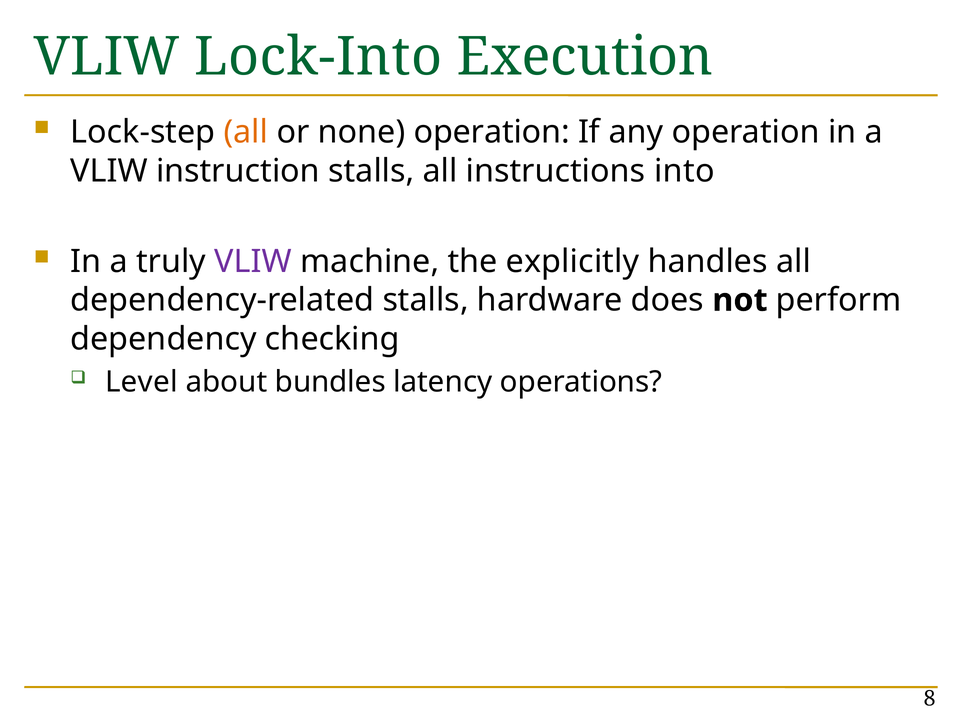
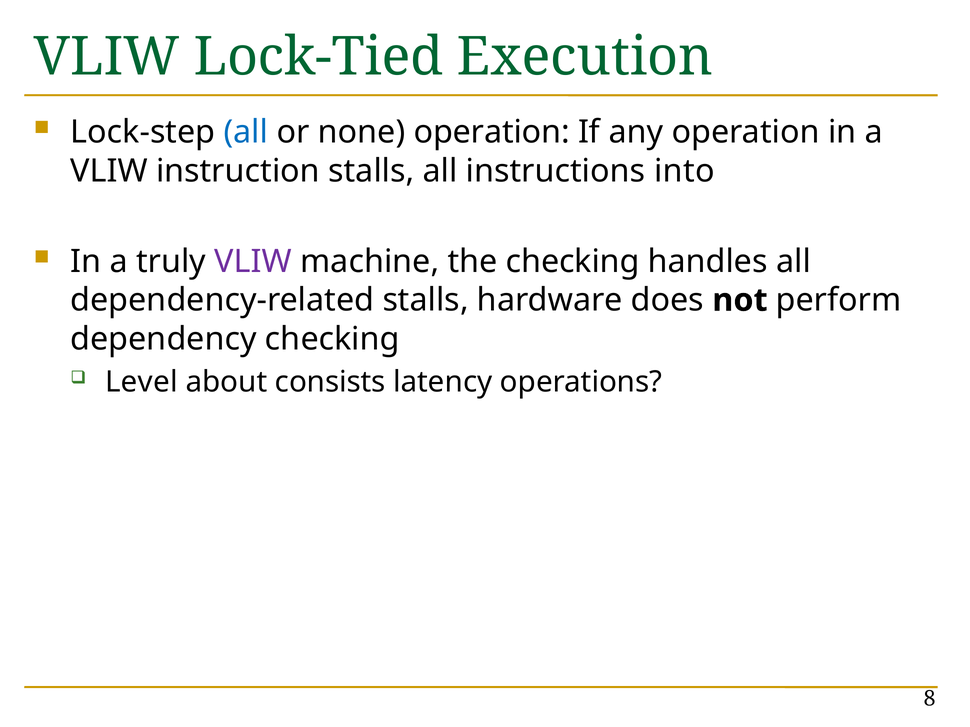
Lock-Into: Lock-Into -> Lock-Tied
all at (246, 132) colour: orange -> blue
the explicitly: explicitly -> checking
bundles: bundles -> consists
